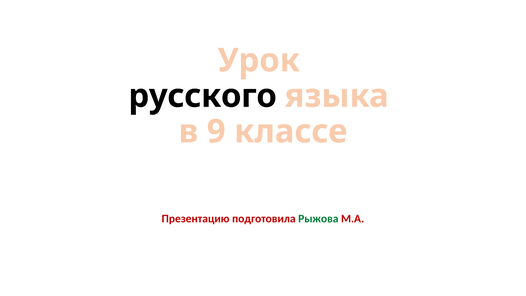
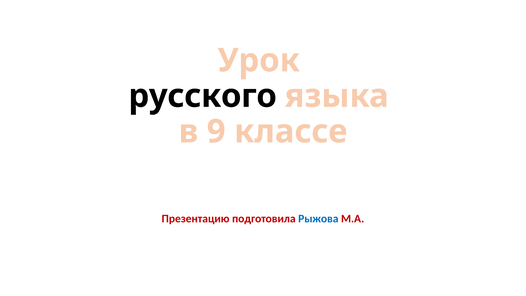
Рыжова colour: green -> blue
